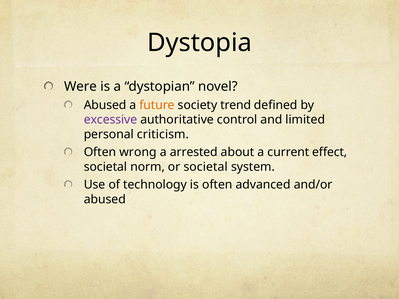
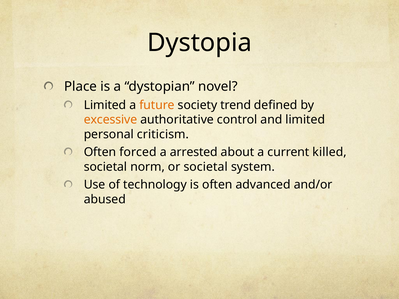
Were: Were -> Place
Abused at (105, 105): Abused -> Limited
excessive colour: purple -> orange
wrong: wrong -> forced
effect: effect -> killed
